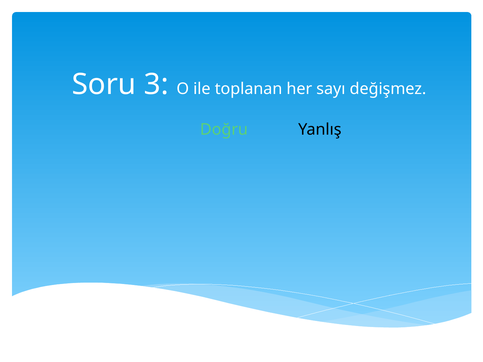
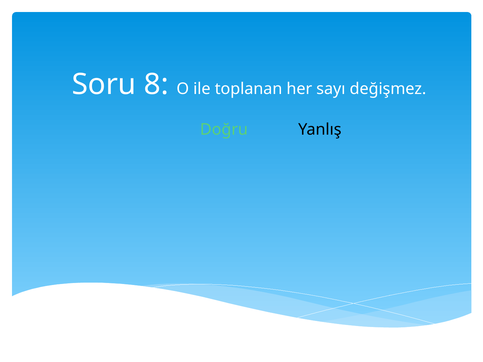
3: 3 -> 8
